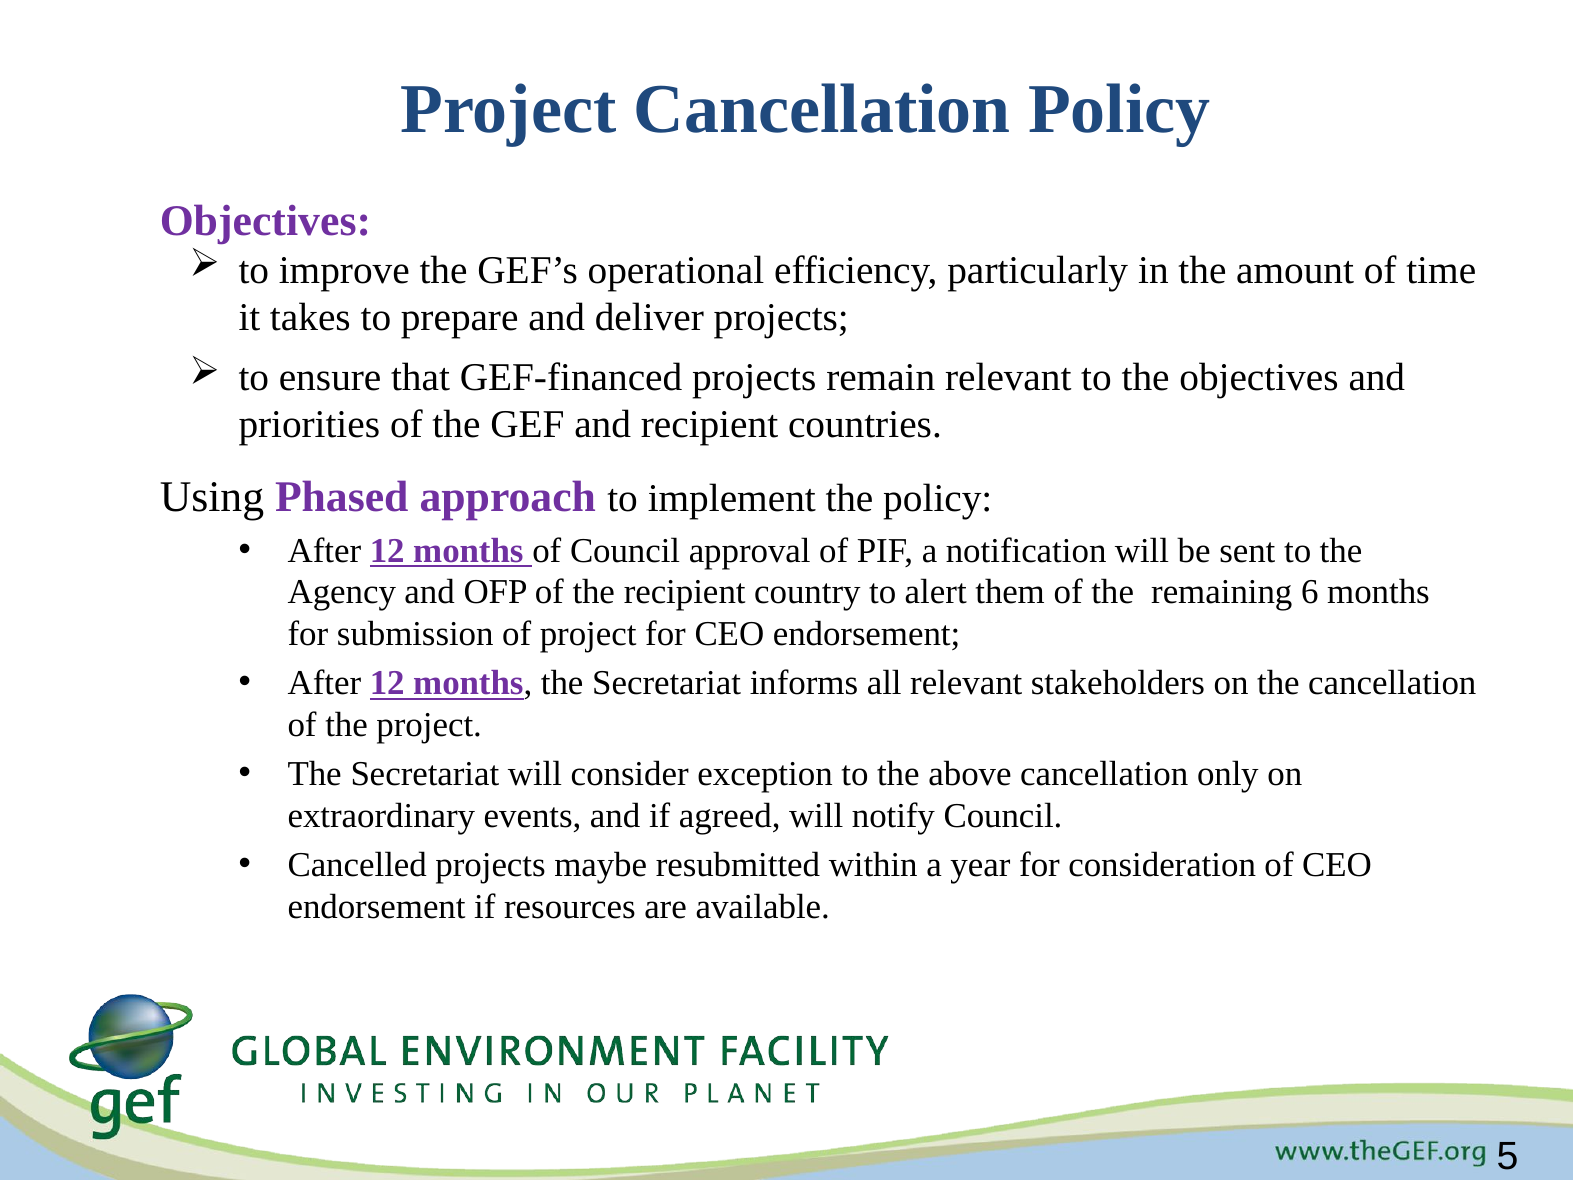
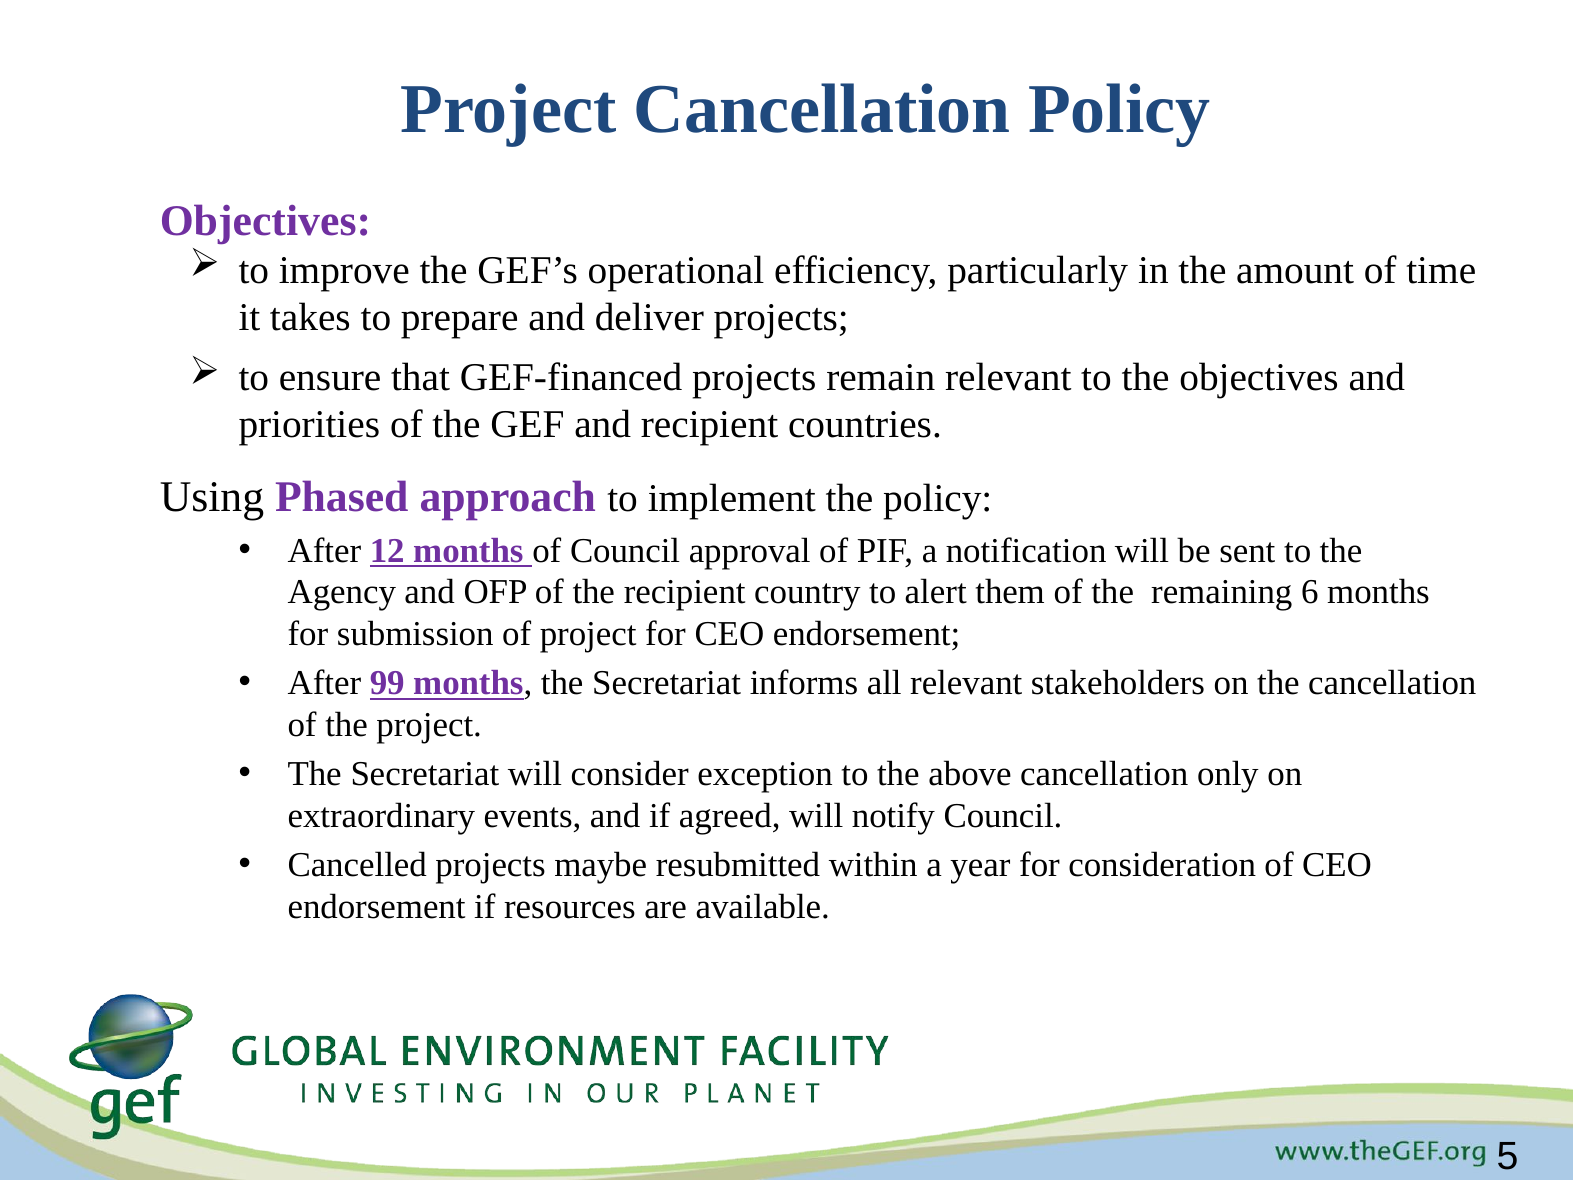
12 at (387, 683): 12 -> 99
